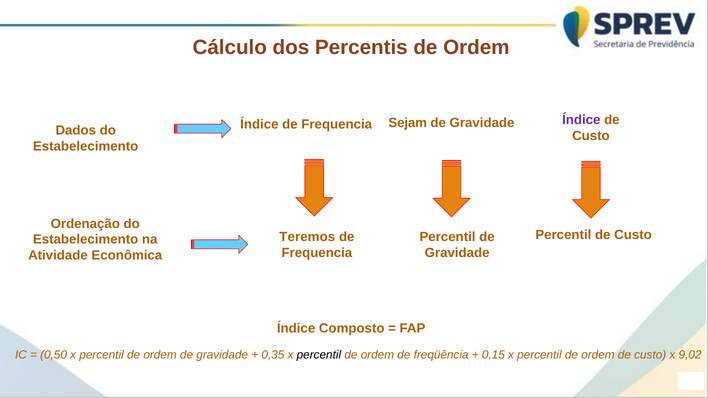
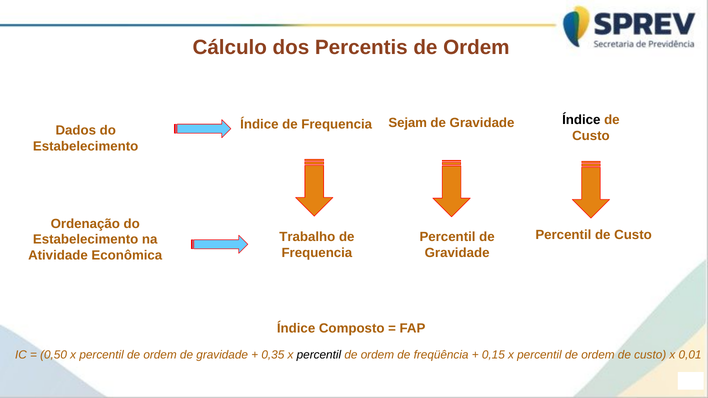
Índice at (581, 120) colour: purple -> black
Teremos: Teremos -> Trabalho
9,02: 9,02 -> 0,01
